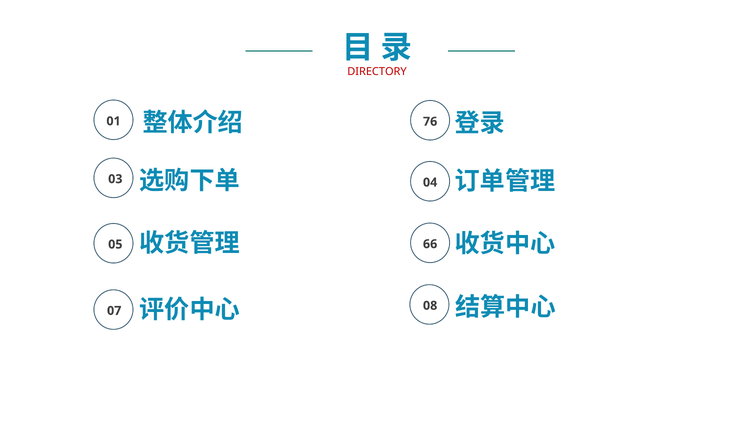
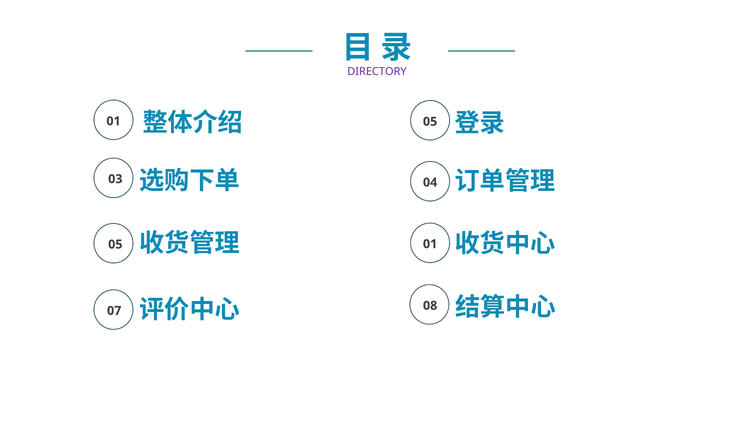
DIRECTORY colour: red -> purple
01 76: 76 -> 05
66 at (430, 244): 66 -> 01
